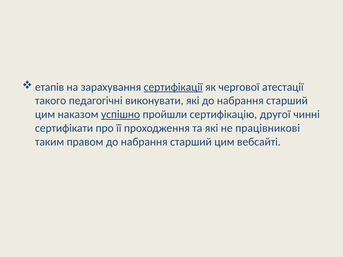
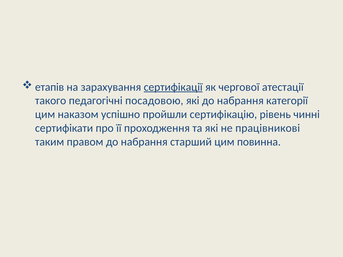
виконувати: виконувати -> посадовою
які до набрання старший: старший -> категорії
успішно underline: present -> none
другої: другої -> рівень
вебсайті: вебсайті -> повинна
